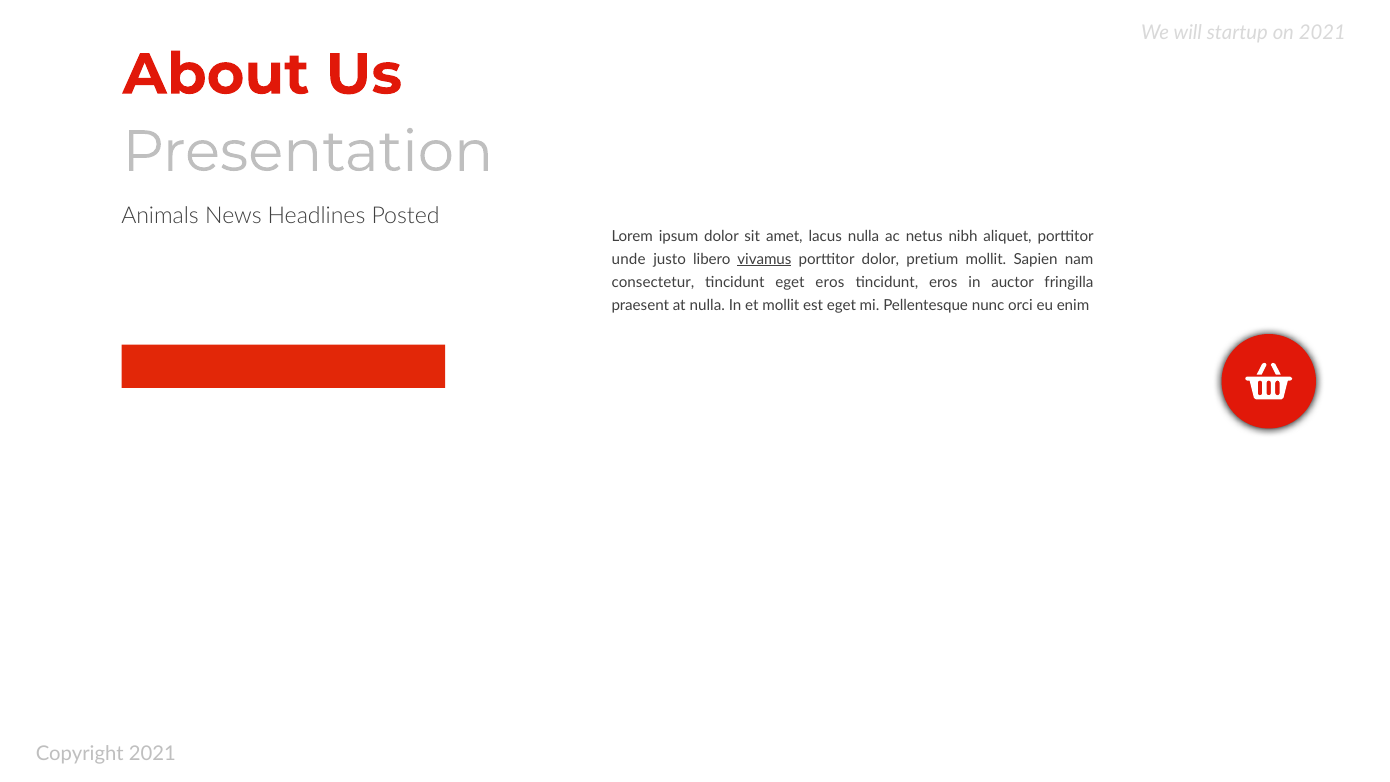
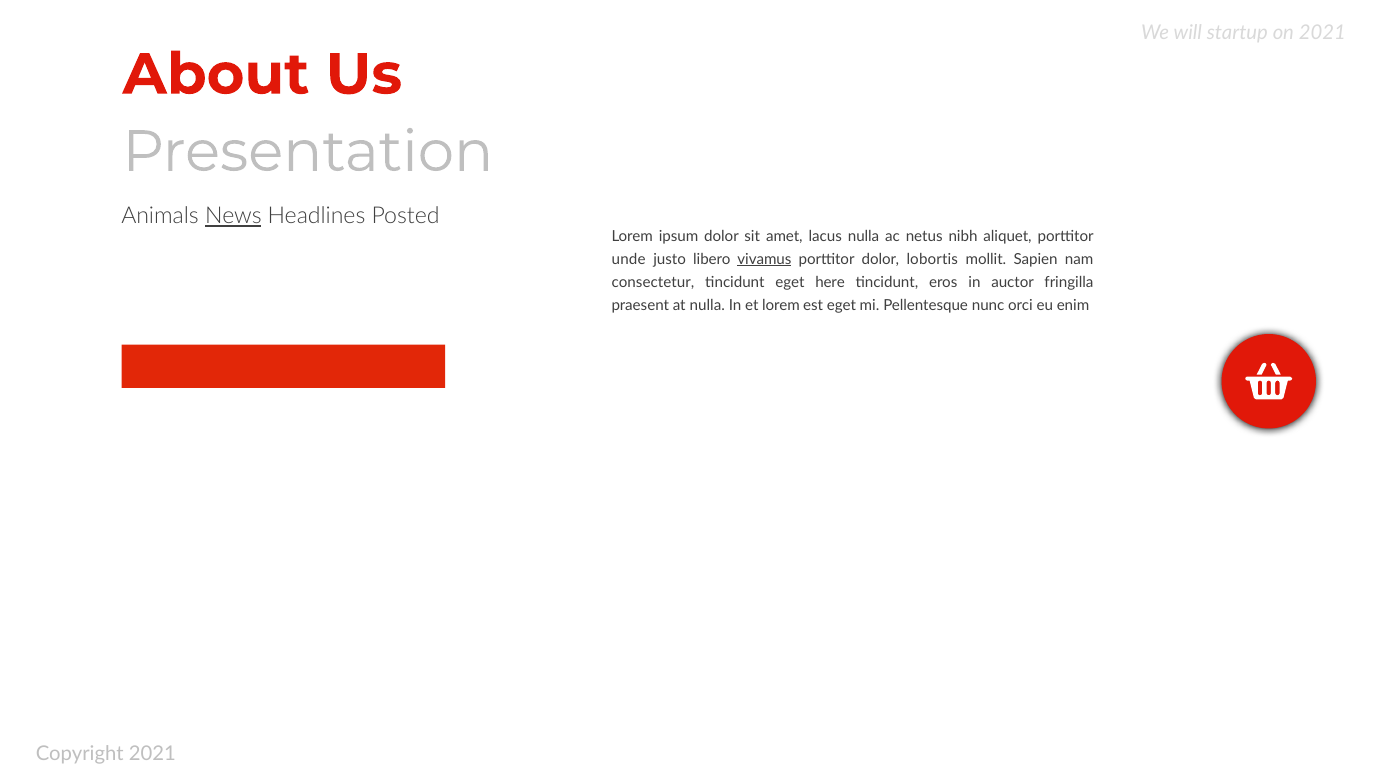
News underline: none -> present
pretium: pretium -> lobortis
eget eros: eros -> here
et mollit: mollit -> lorem
